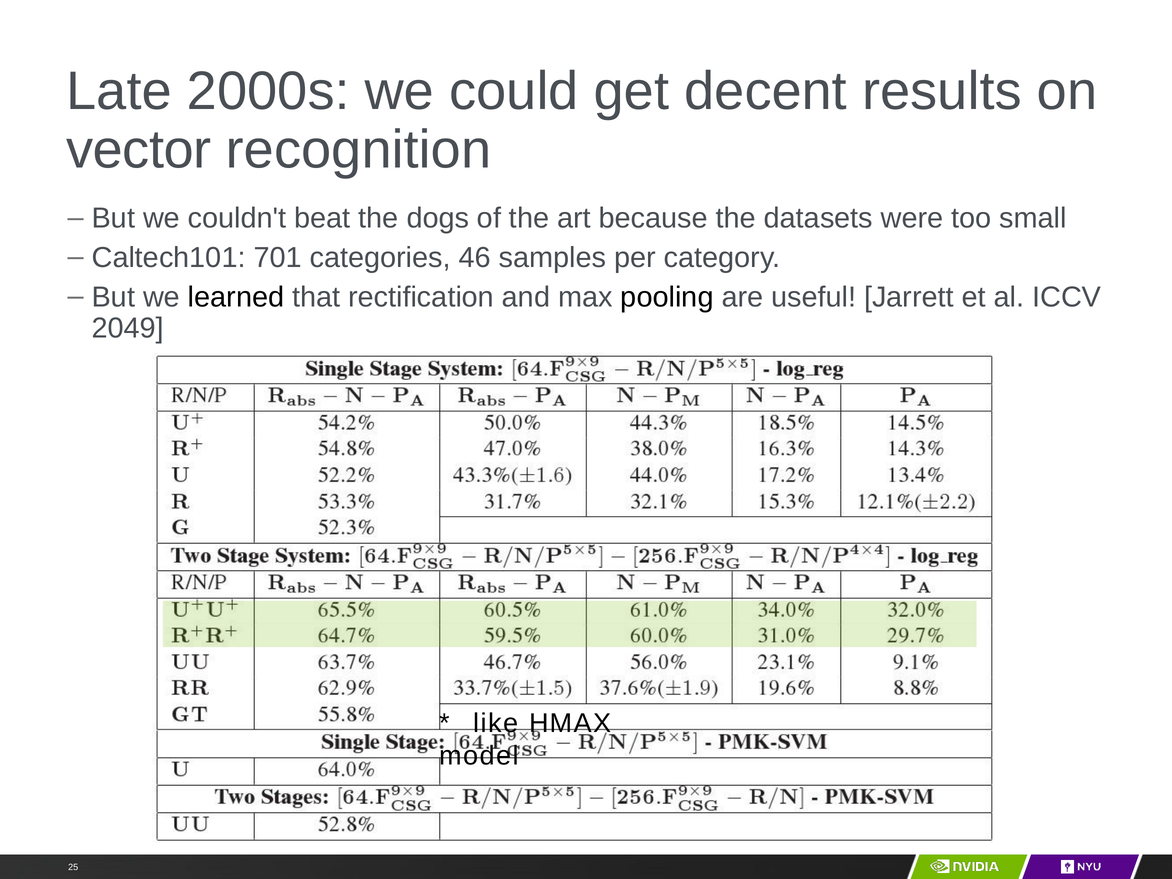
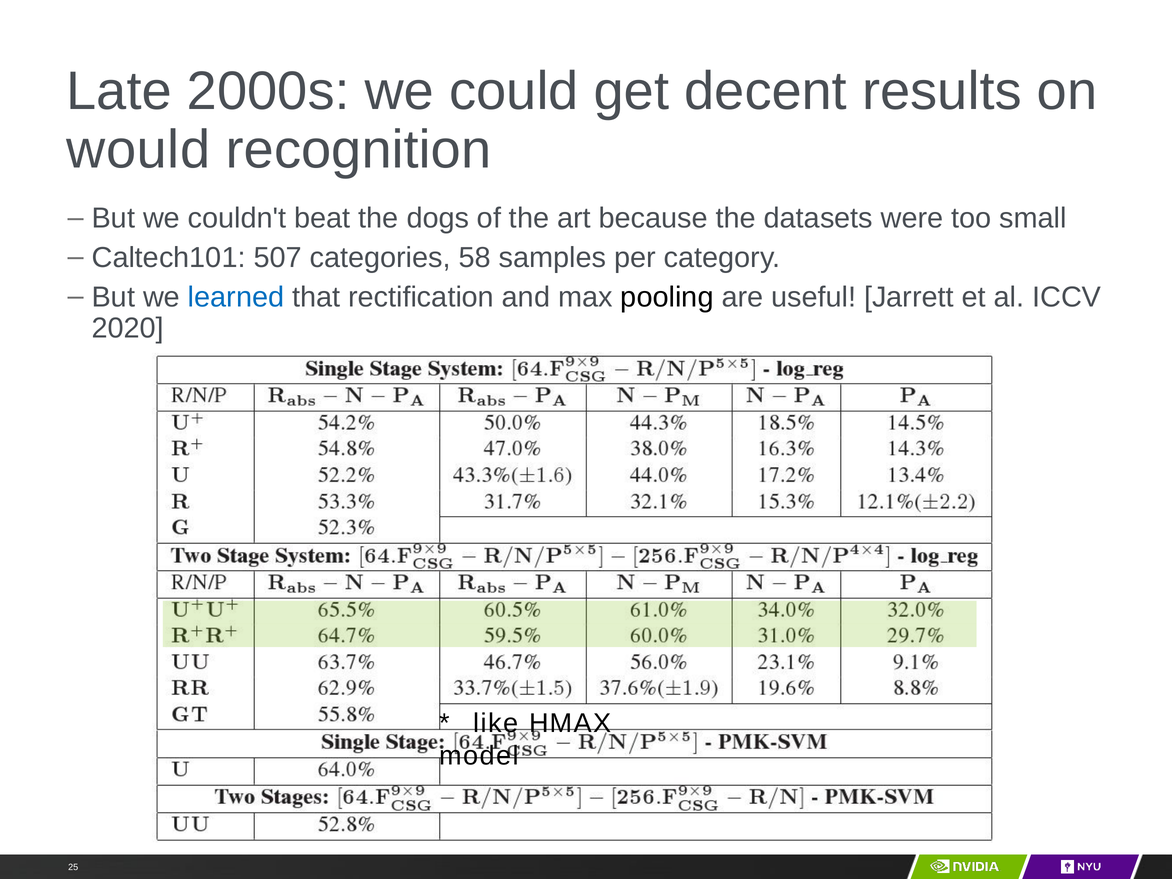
vector: vector -> would
701: 701 -> 507
46: 46 -> 58
learned colour: black -> blue
2049: 2049 -> 2020
